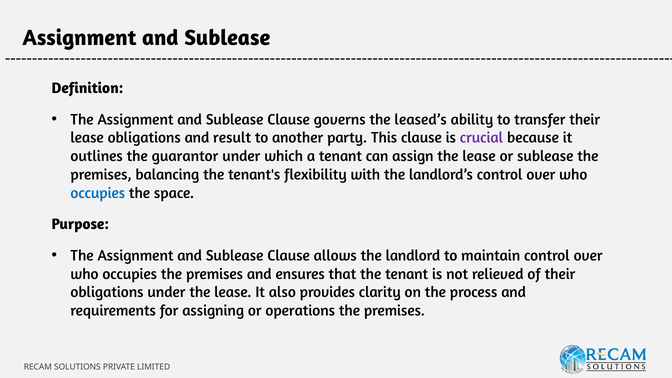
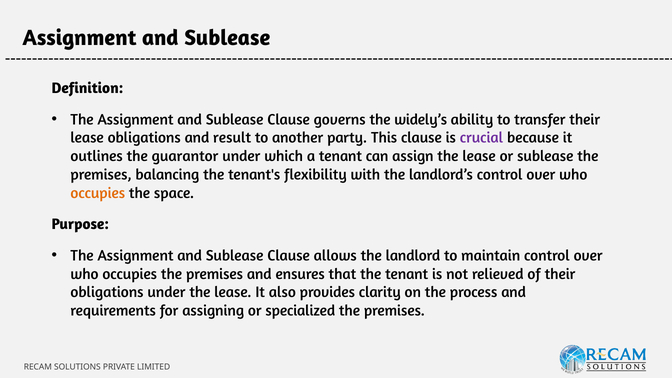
leased’s: leased’s -> widely’s
occupies at (98, 193) colour: blue -> orange
operations: operations -> specialized
